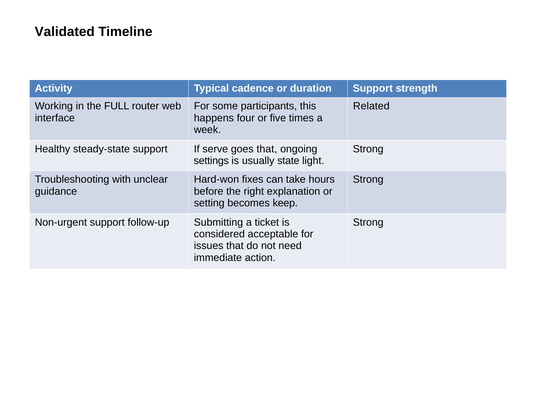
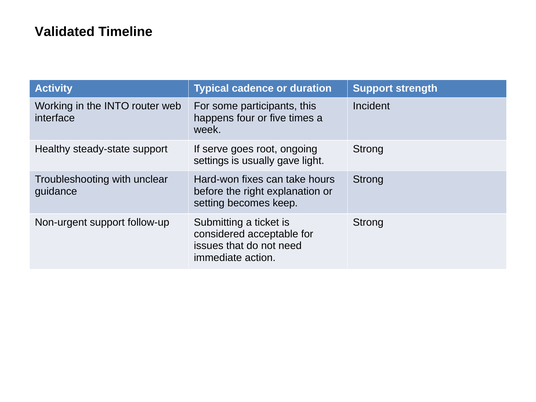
FULL: FULL -> INTO
Related: Related -> Incident
goes that: that -> root
state: state -> gave
